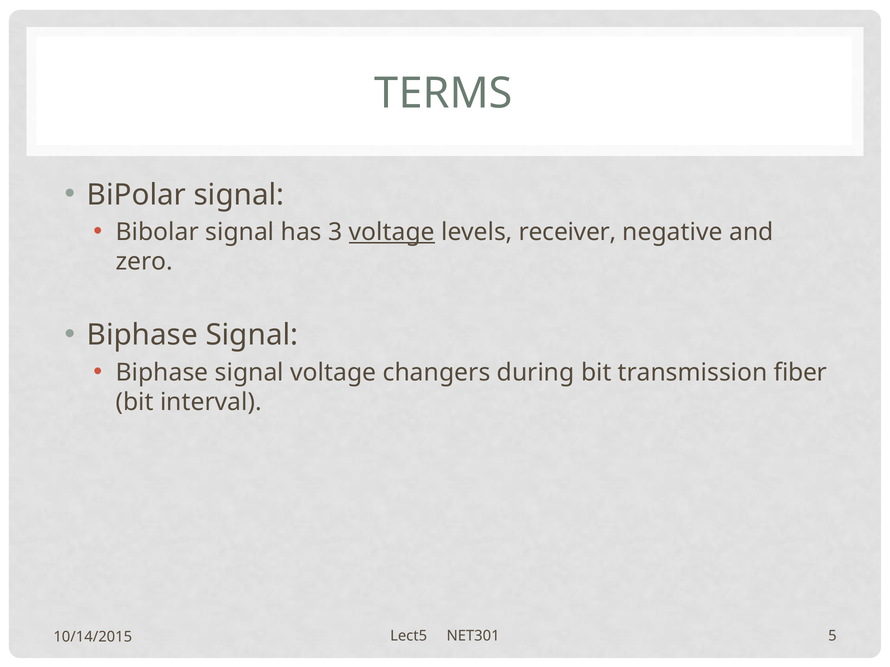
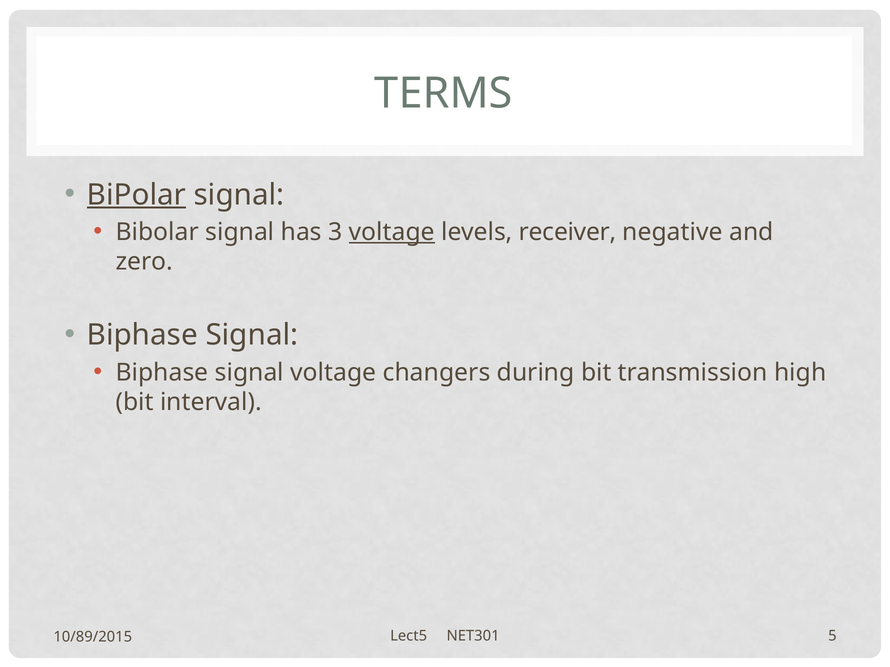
BiPolar underline: none -> present
fiber: fiber -> high
10/14/2015: 10/14/2015 -> 10/89/2015
